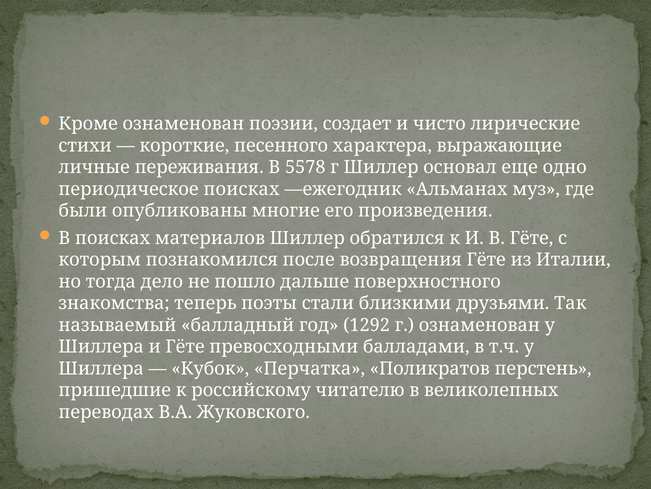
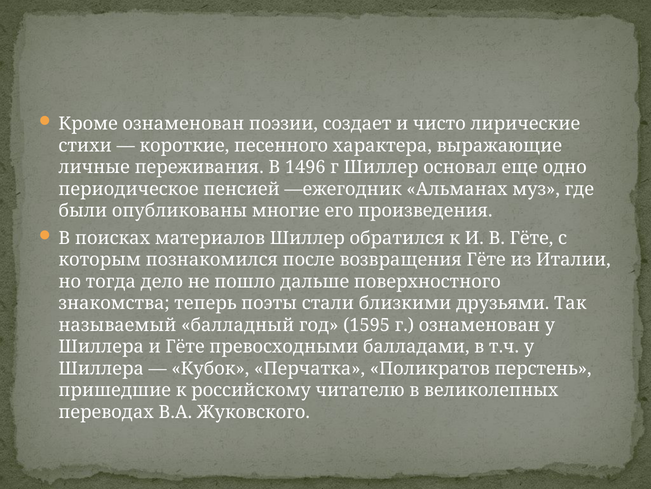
5578: 5578 -> 1496
периодическое поисках: поисках -> пенсией
1292: 1292 -> 1595
